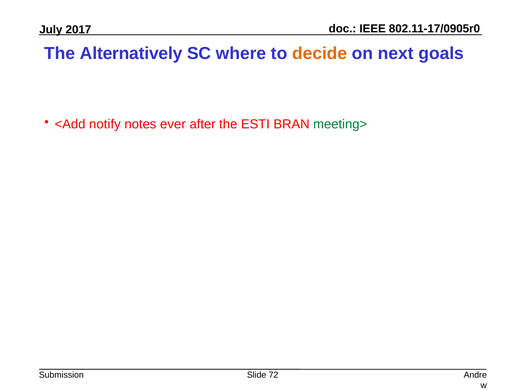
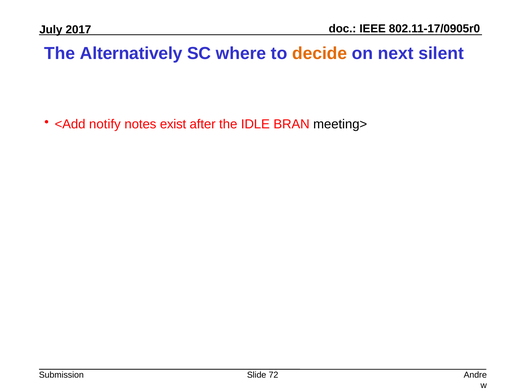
goals: goals -> silent
ever: ever -> exist
ESTI: ESTI -> IDLE
meeting> colour: green -> black
